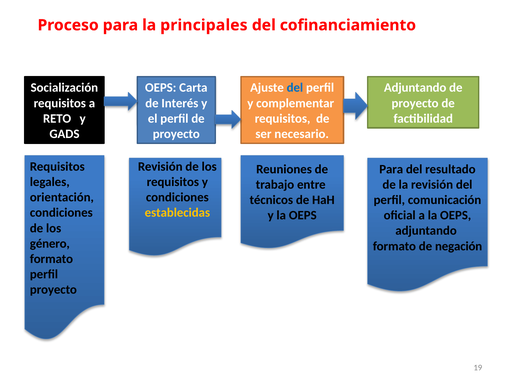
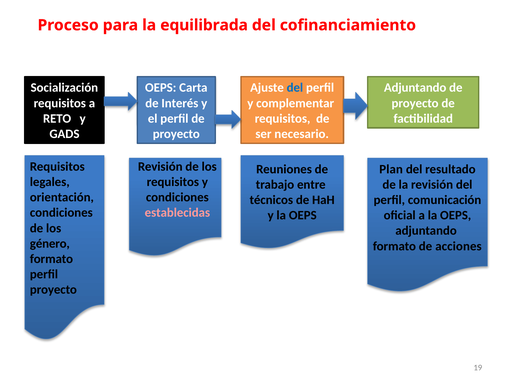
principales: principales -> equilibrada
Para at (391, 169): Para -> Plan
establecidas colour: yellow -> pink
negación: negación -> acciones
